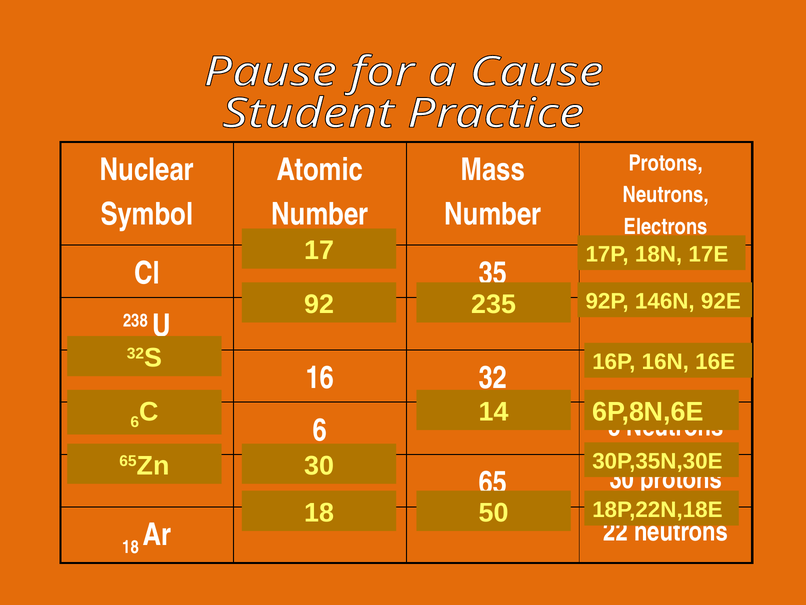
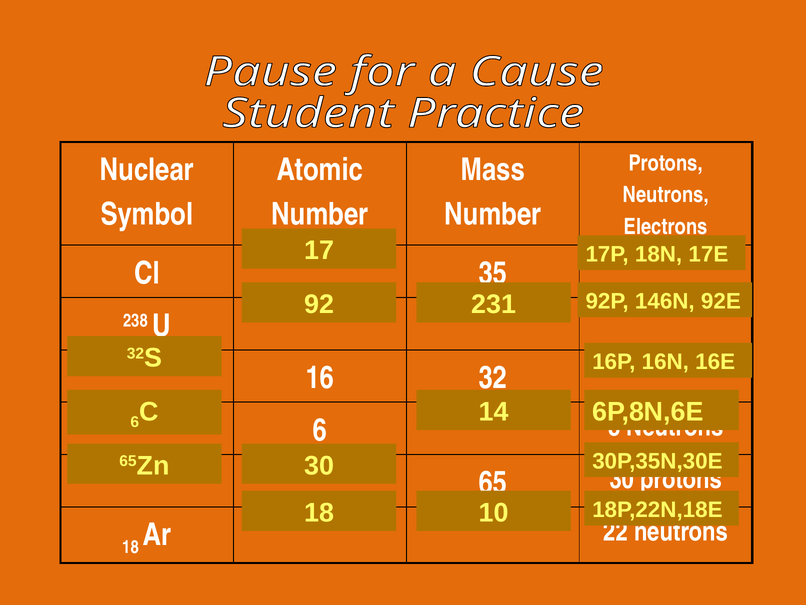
235: 235 -> 231
50: 50 -> 10
